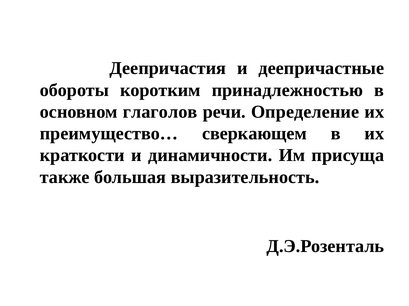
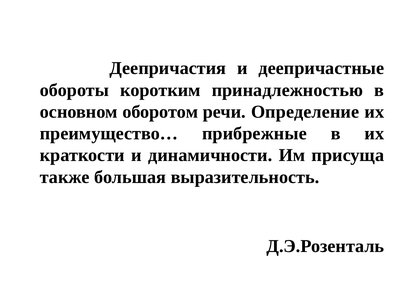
глаголов: глаголов -> оборотом
сверкающем: сверкающем -> прибрежные
